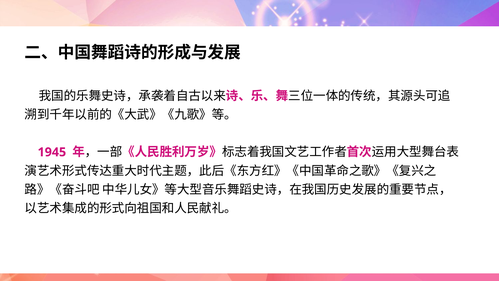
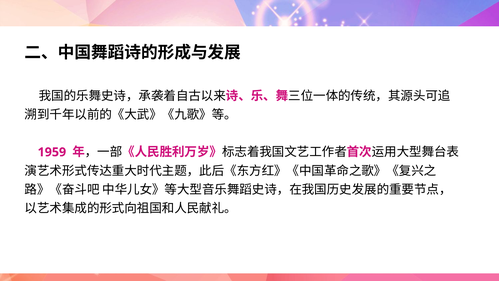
1945: 1945 -> 1959
